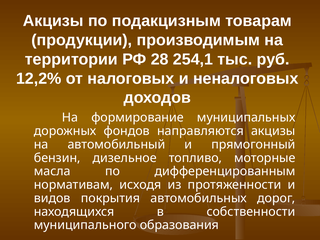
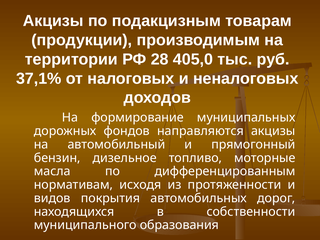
254,1: 254,1 -> 405,0
12,2%: 12,2% -> 37,1%
